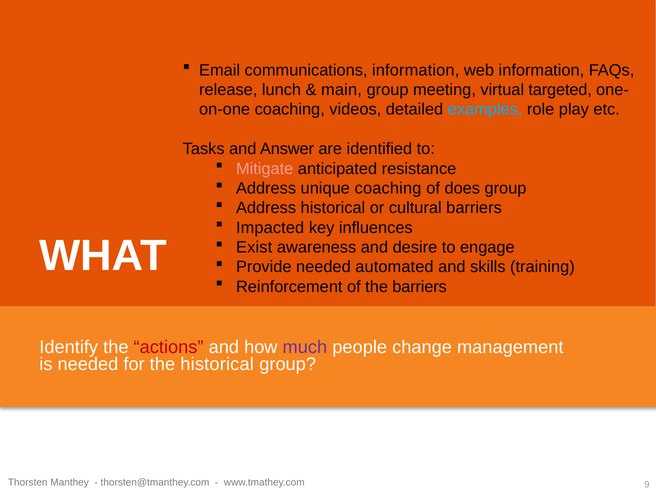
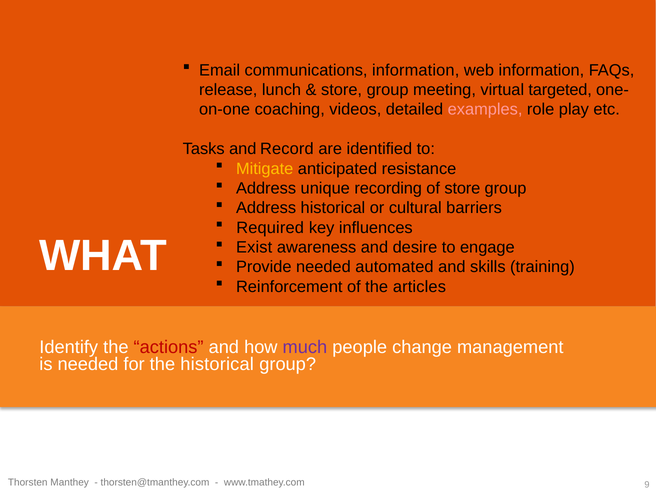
main at (341, 90): main -> store
examples colour: light blue -> pink
Answer: Answer -> Record
Mitigate colour: pink -> yellow
unique coaching: coaching -> recording
of does: does -> store
Impacted: Impacted -> Required
the barriers: barriers -> articles
